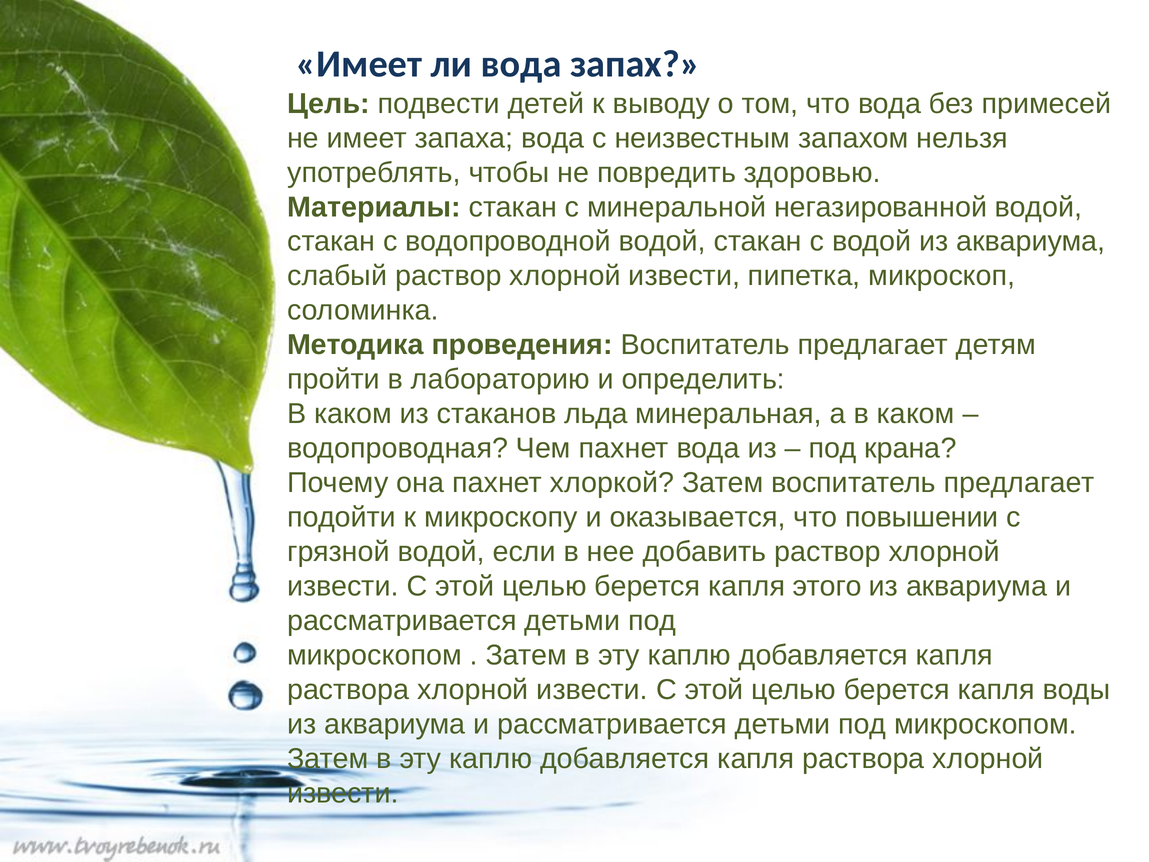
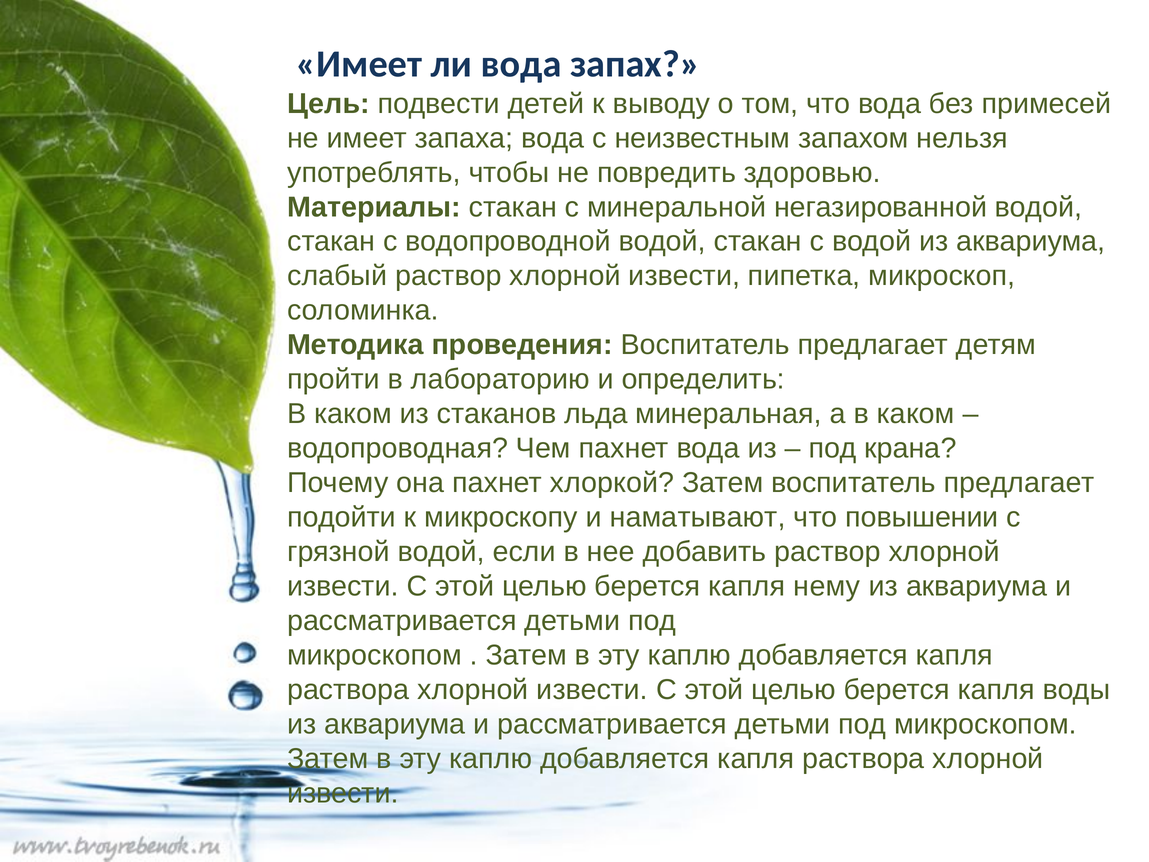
оказывается: оказывается -> наматывают
этого: этого -> нему
